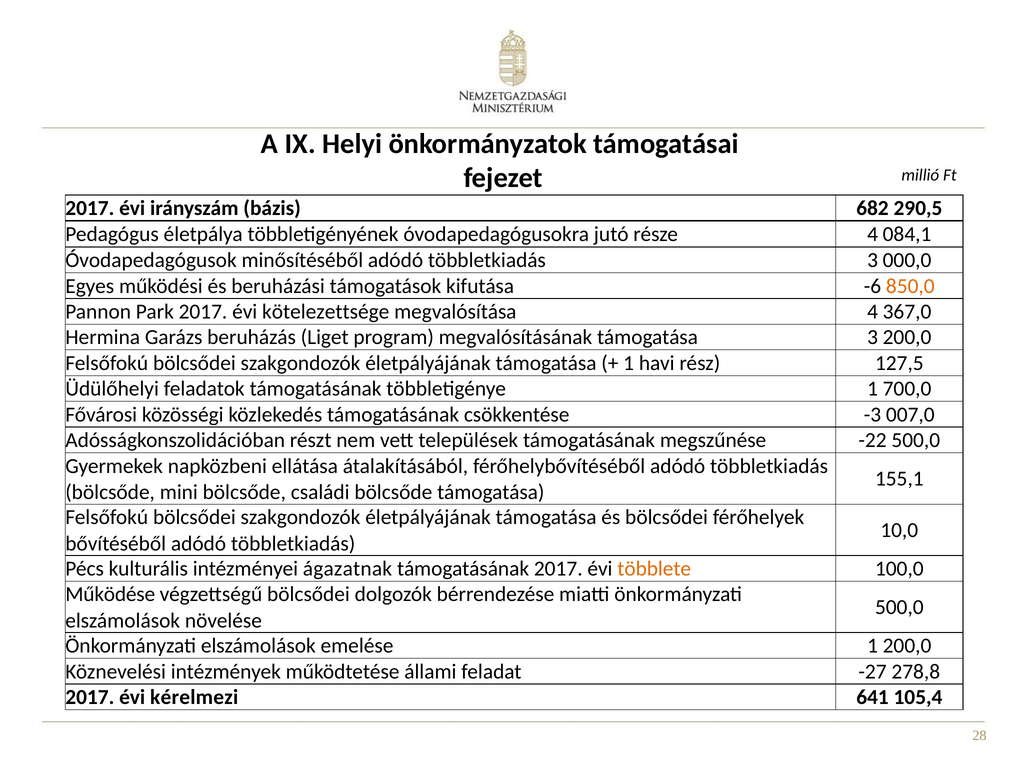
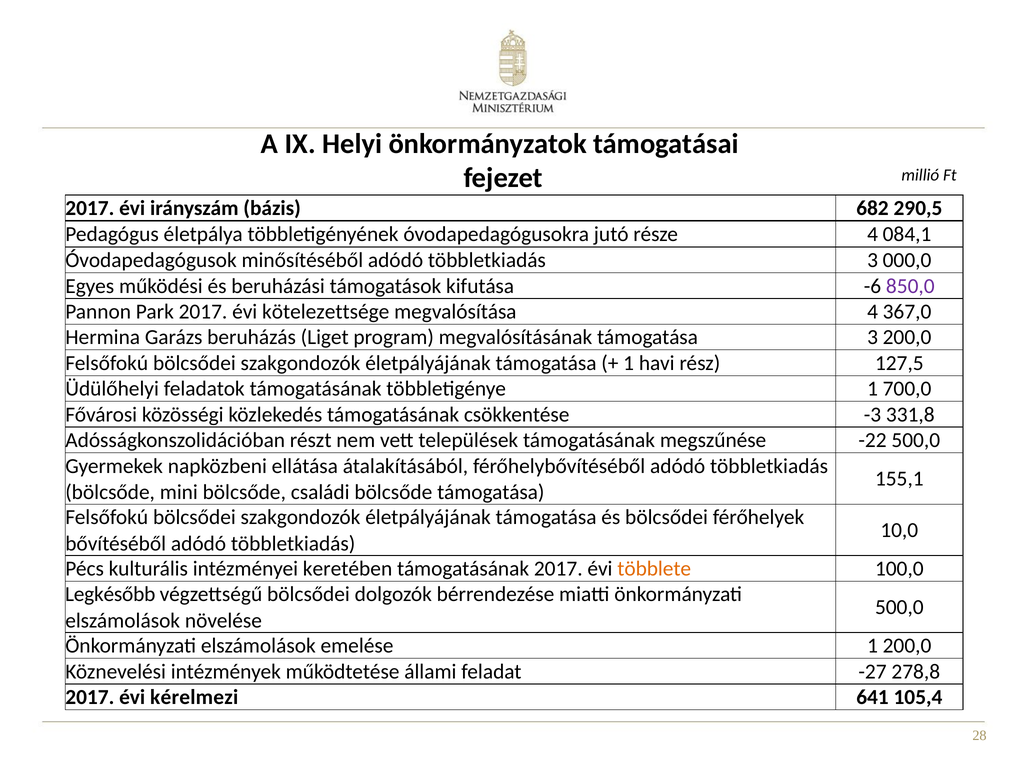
850,0 colour: orange -> purple
007,0: 007,0 -> 331,8
ágazatnak: ágazatnak -> keretében
Működése: Működése -> Legkésőbb
